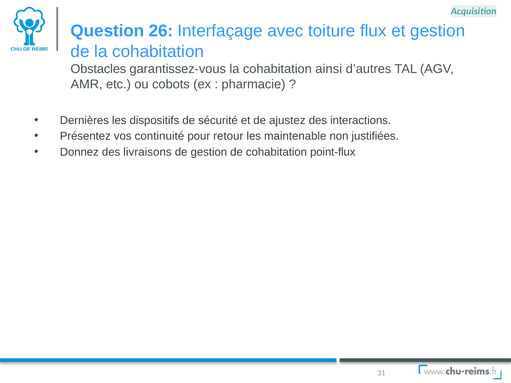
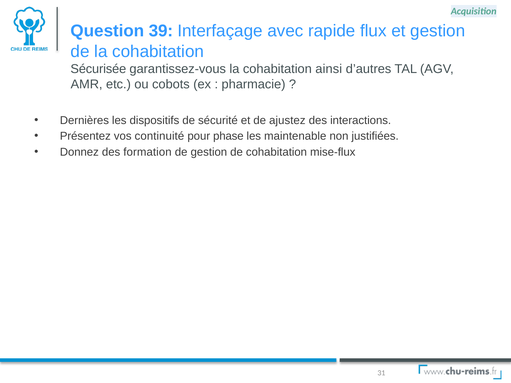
26: 26 -> 39
toiture: toiture -> rapide
Obstacles: Obstacles -> Sécurisée
retour: retour -> phase
livraisons: livraisons -> formation
point-flux: point-flux -> mise-flux
